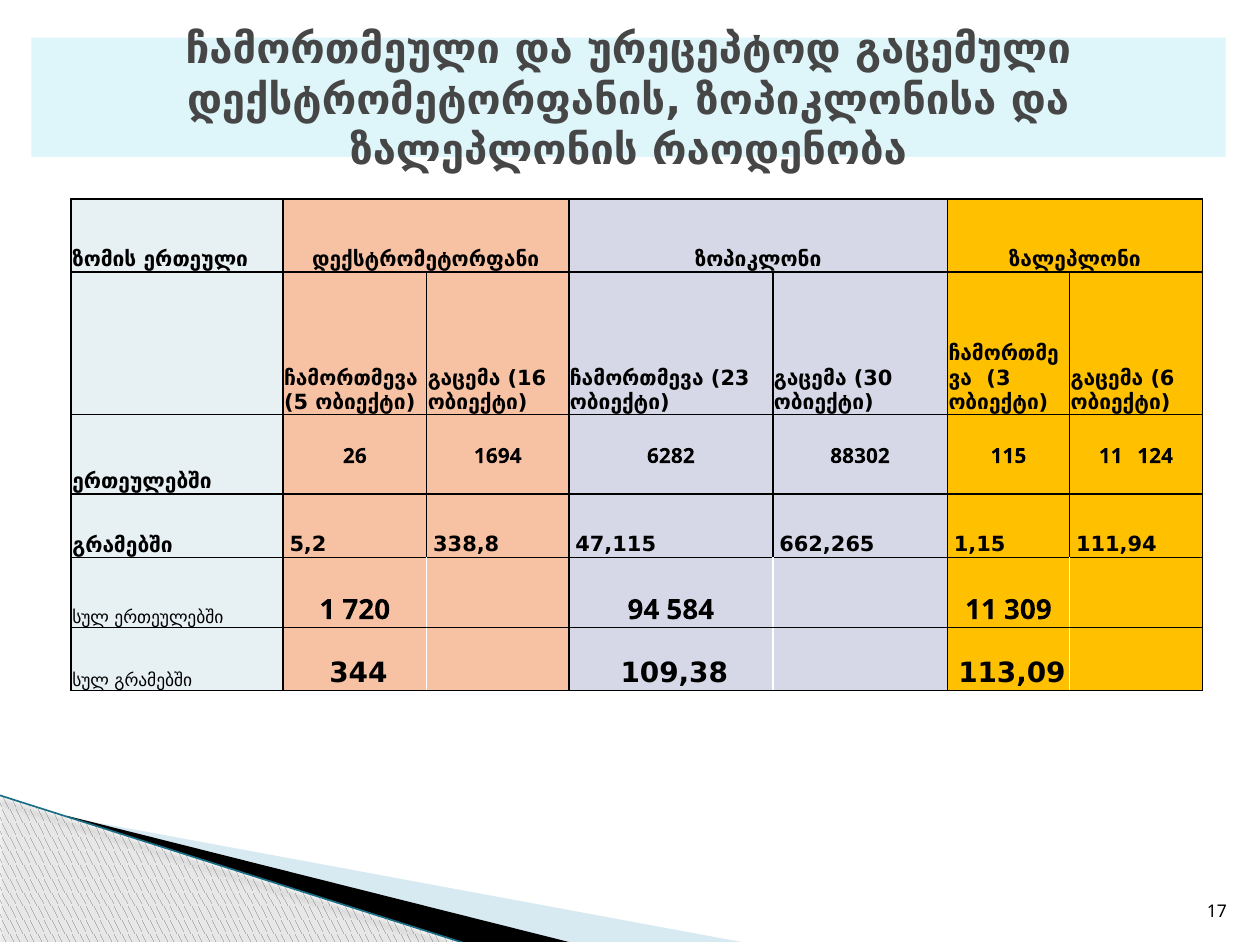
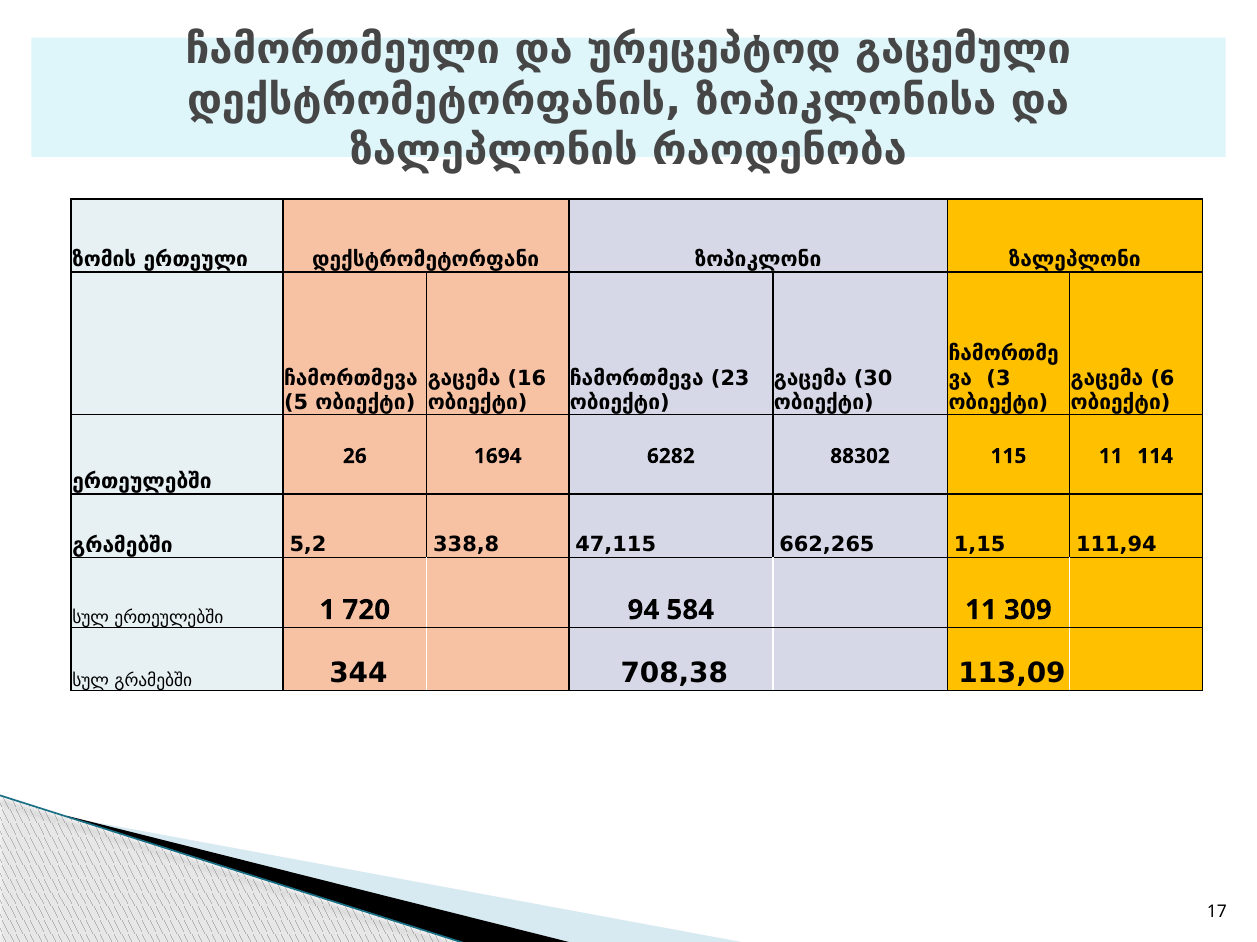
124: 124 -> 114
109,38: 109,38 -> 708,38
